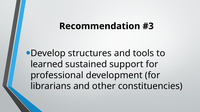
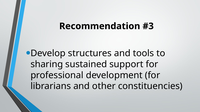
learned: learned -> sharing
